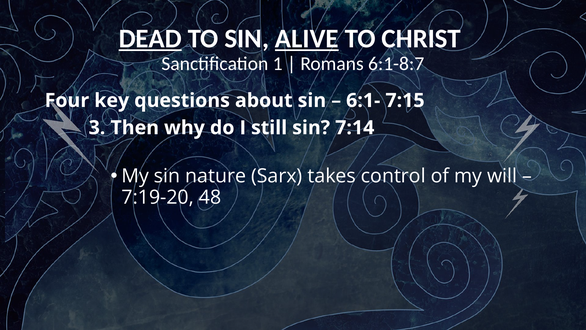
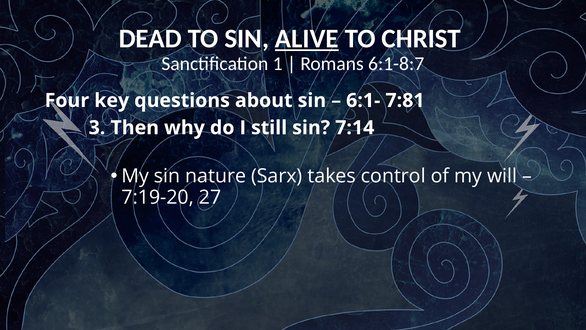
DEAD underline: present -> none
7:15: 7:15 -> 7:81
48: 48 -> 27
